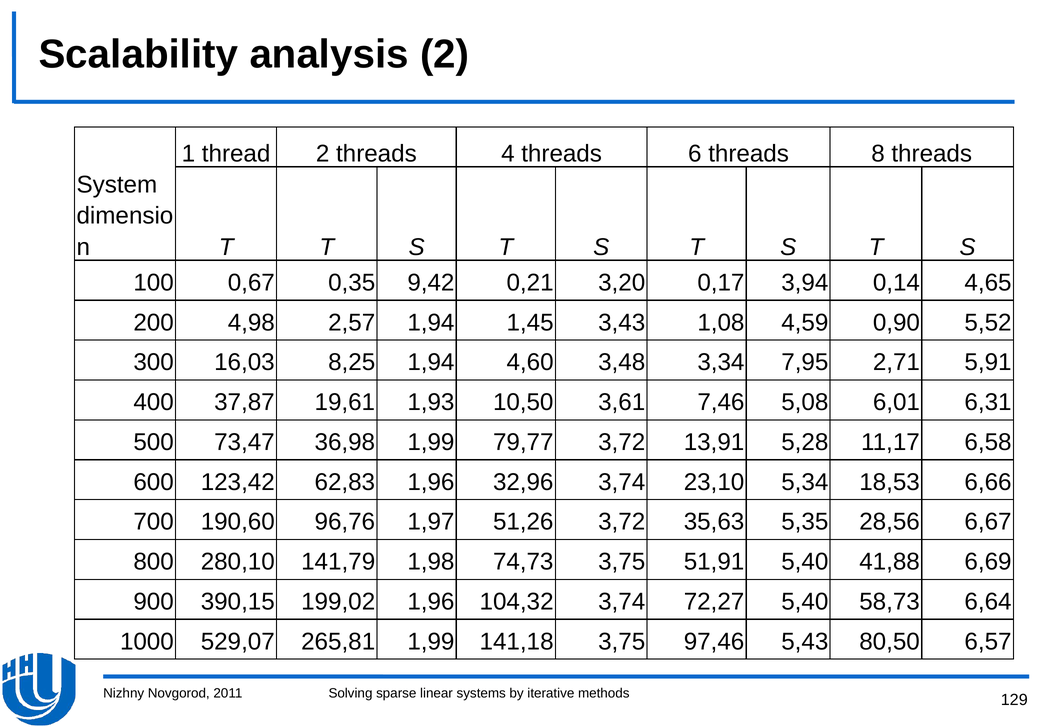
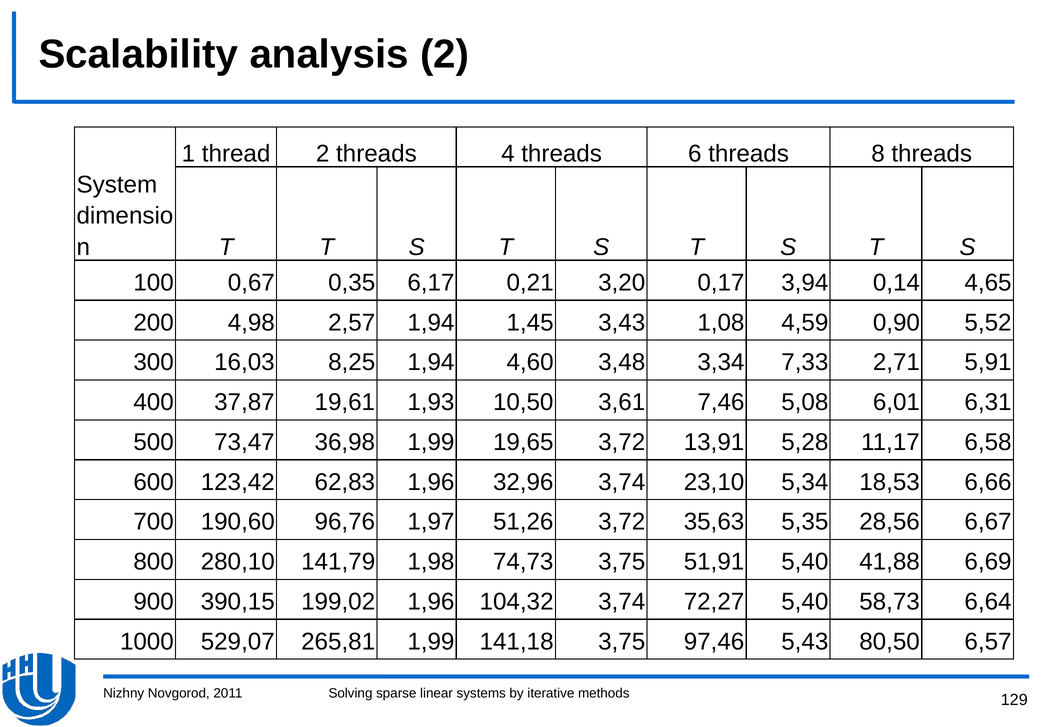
9,42: 9,42 -> 6,17
7,95: 7,95 -> 7,33
79,77: 79,77 -> 19,65
